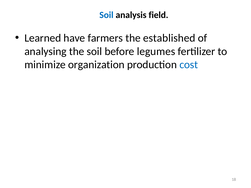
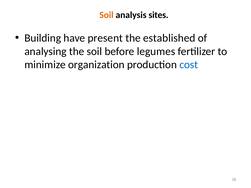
Soil at (106, 15) colour: blue -> orange
field: field -> sites
Learned: Learned -> Building
farmers: farmers -> present
